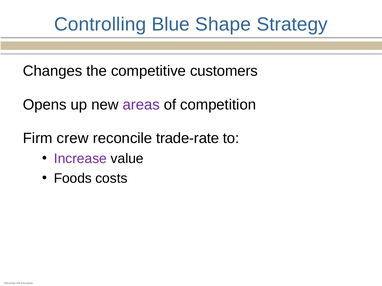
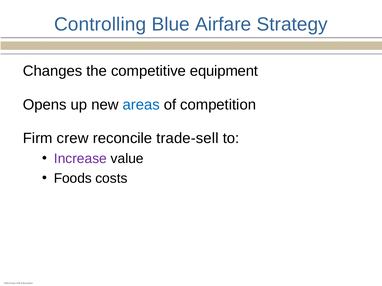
Shape: Shape -> Airfare
customers: customers -> equipment
areas colour: purple -> blue
trade-rate: trade-rate -> trade-sell
